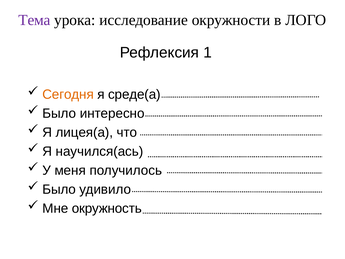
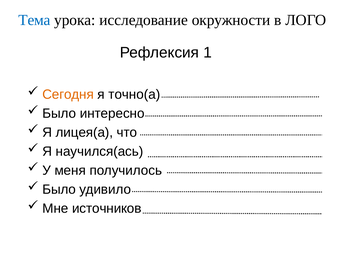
Тема colour: purple -> blue
среде(а: среде(а -> точно(а
окружность: окружность -> источников
